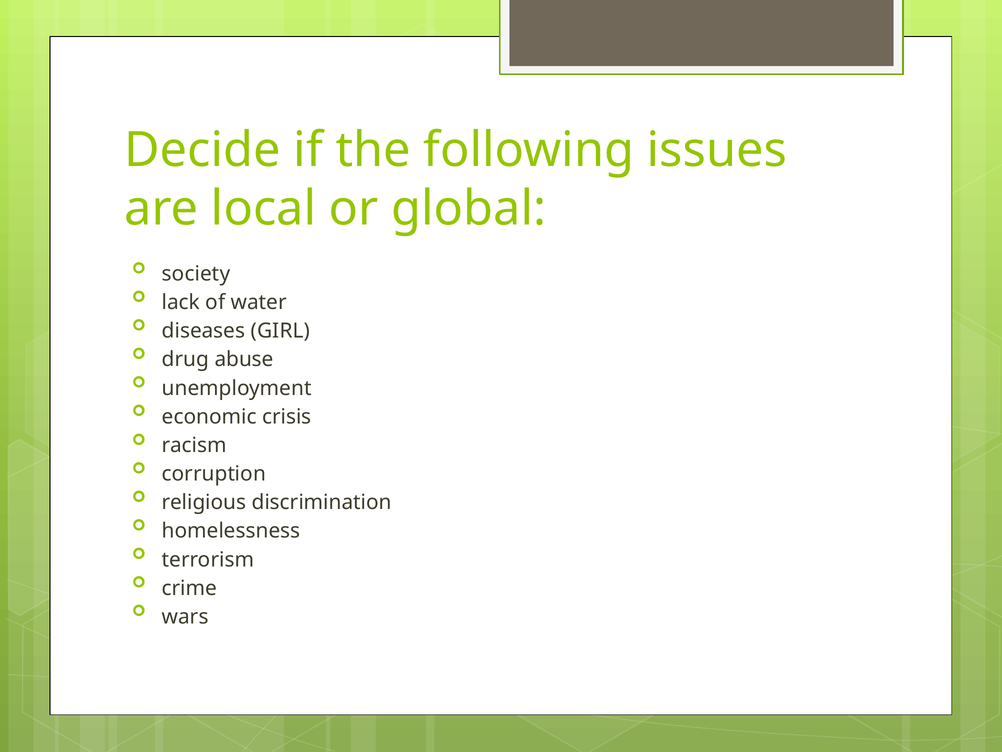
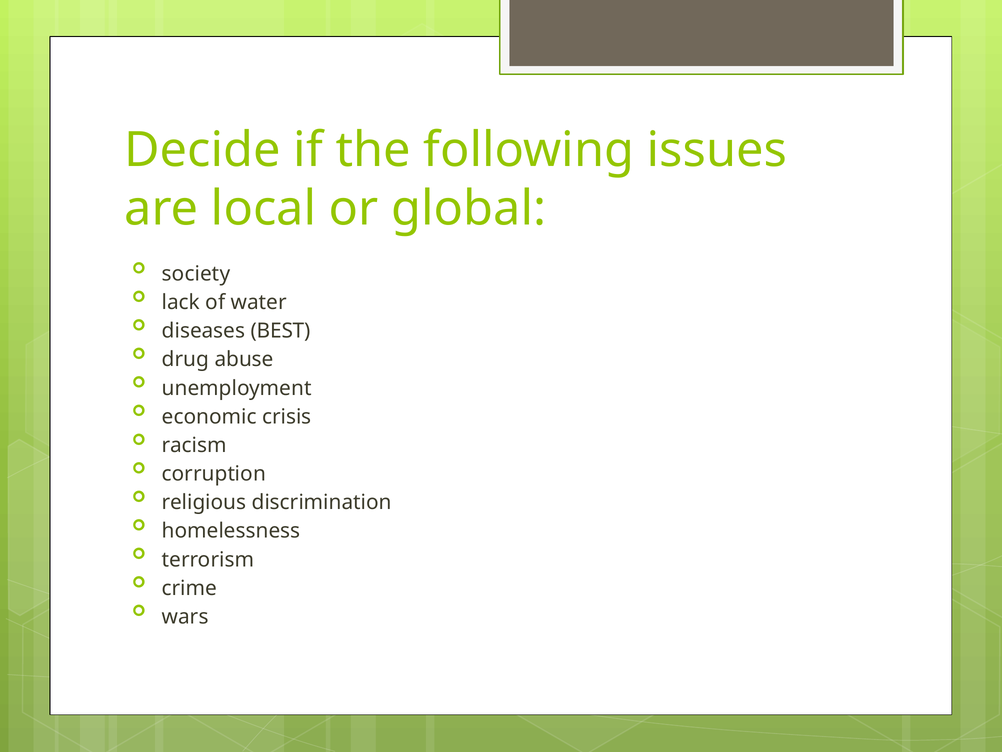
GIRL: GIRL -> BEST
